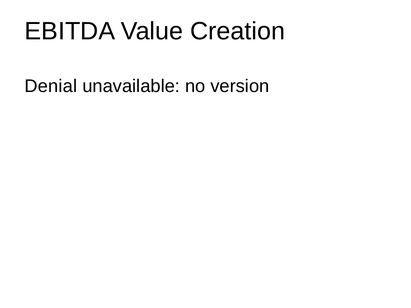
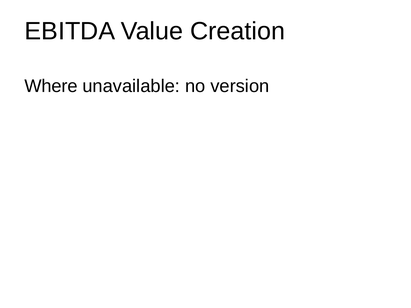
Denial: Denial -> Where
